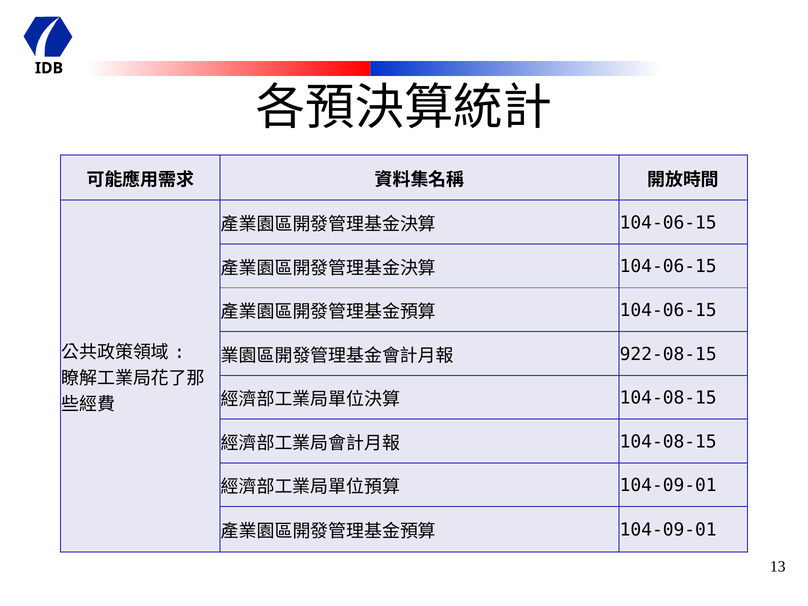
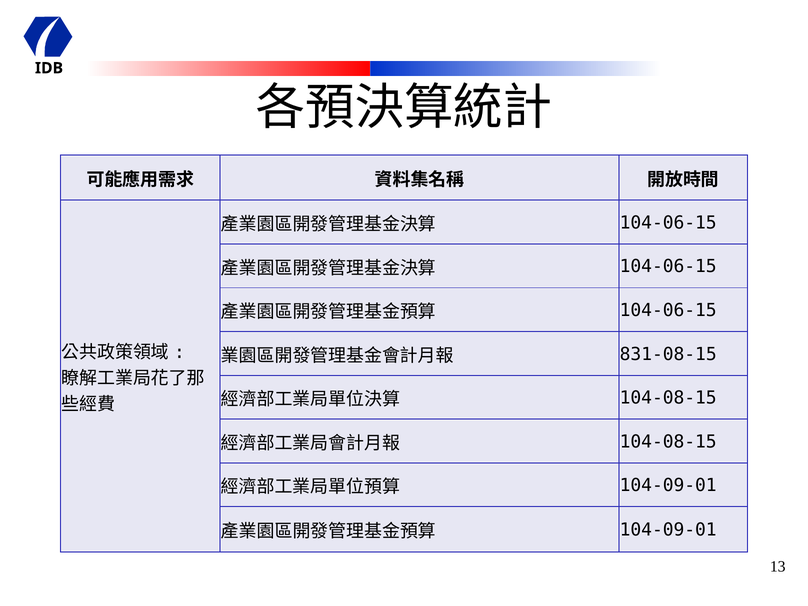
922-08-15: 922-08-15 -> 831-08-15
